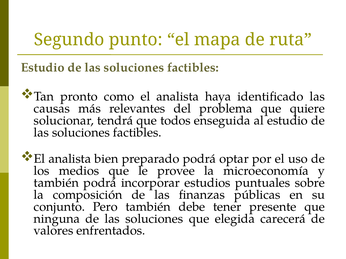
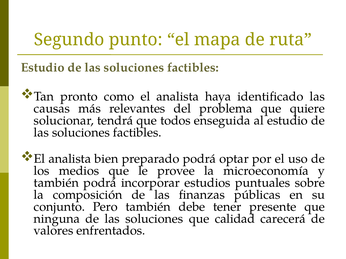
elegida: elegida -> calidad
